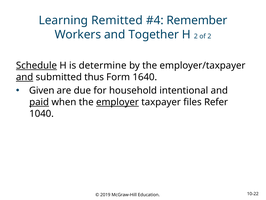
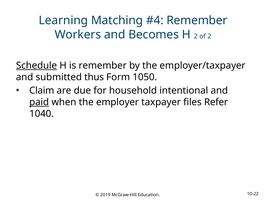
Remitted: Remitted -> Matching
Together: Together -> Becomes
is determine: determine -> remember
and at (25, 77) underline: present -> none
1640: 1640 -> 1050
Given: Given -> Claim
employer underline: present -> none
